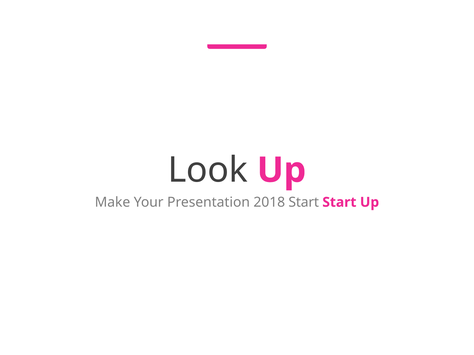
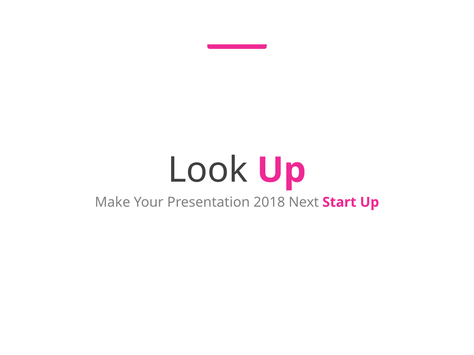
2018 Start: Start -> Next
